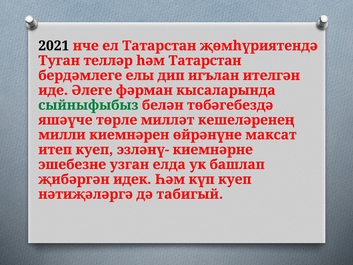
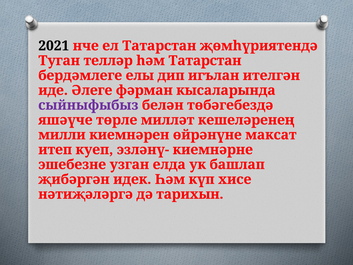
сыйныфыбыз colour: green -> purple
күп куеп: куеп -> хисе
табигый: табигый -> тарихын
